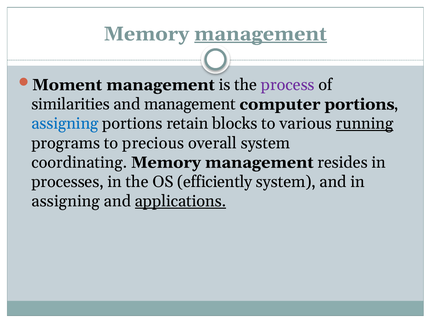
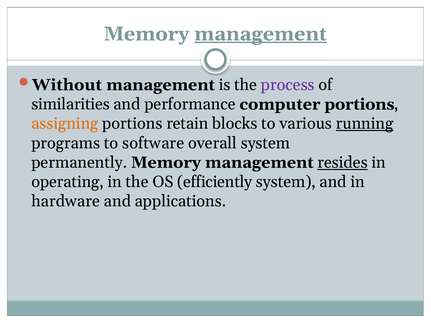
Moment: Moment -> Without
and management: management -> performance
assigning at (65, 124) colour: blue -> orange
precious: precious -> software
coordinating: coordinating -> permanently
resides underline: none -> present
processes: processes -> operating
assigning at (66, 201): assigning -> hardware
applications underline: present -> none
